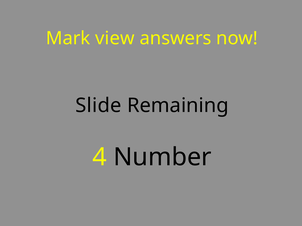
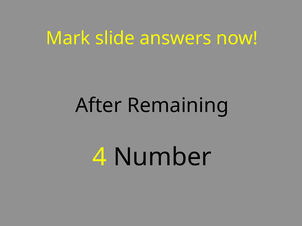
view: view -> slide
Slide: Slide -> After
